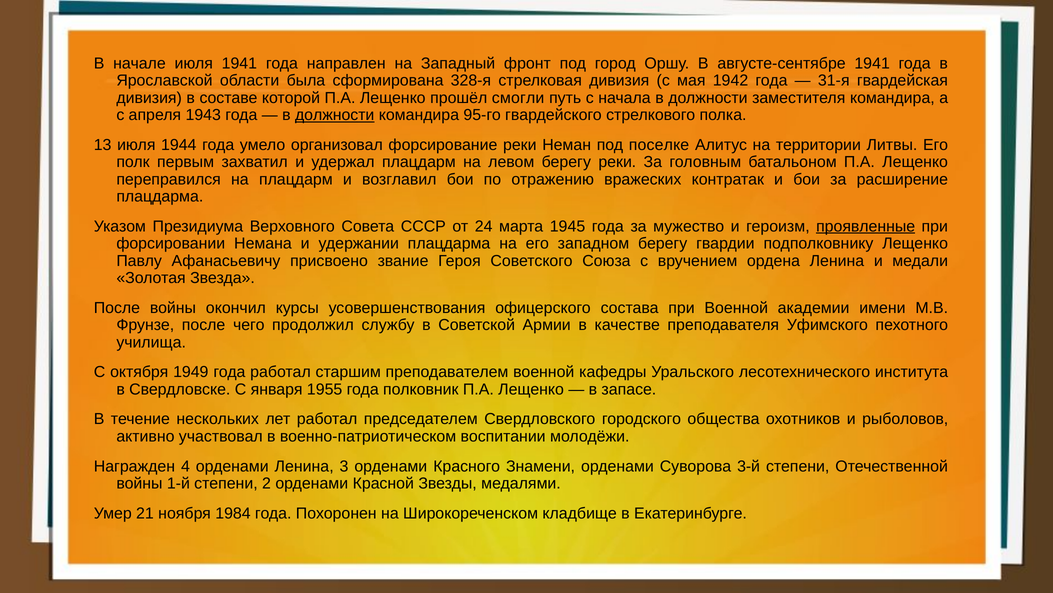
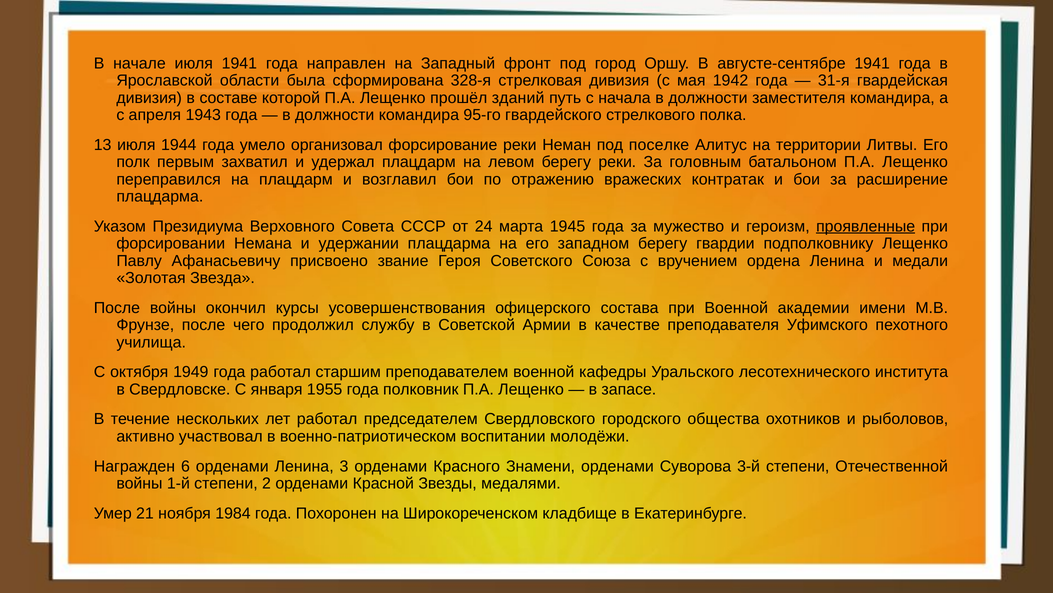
смогли: смогли -> зданий
должности at (335, 115) underline: present -> none
4: 4 -> 6
